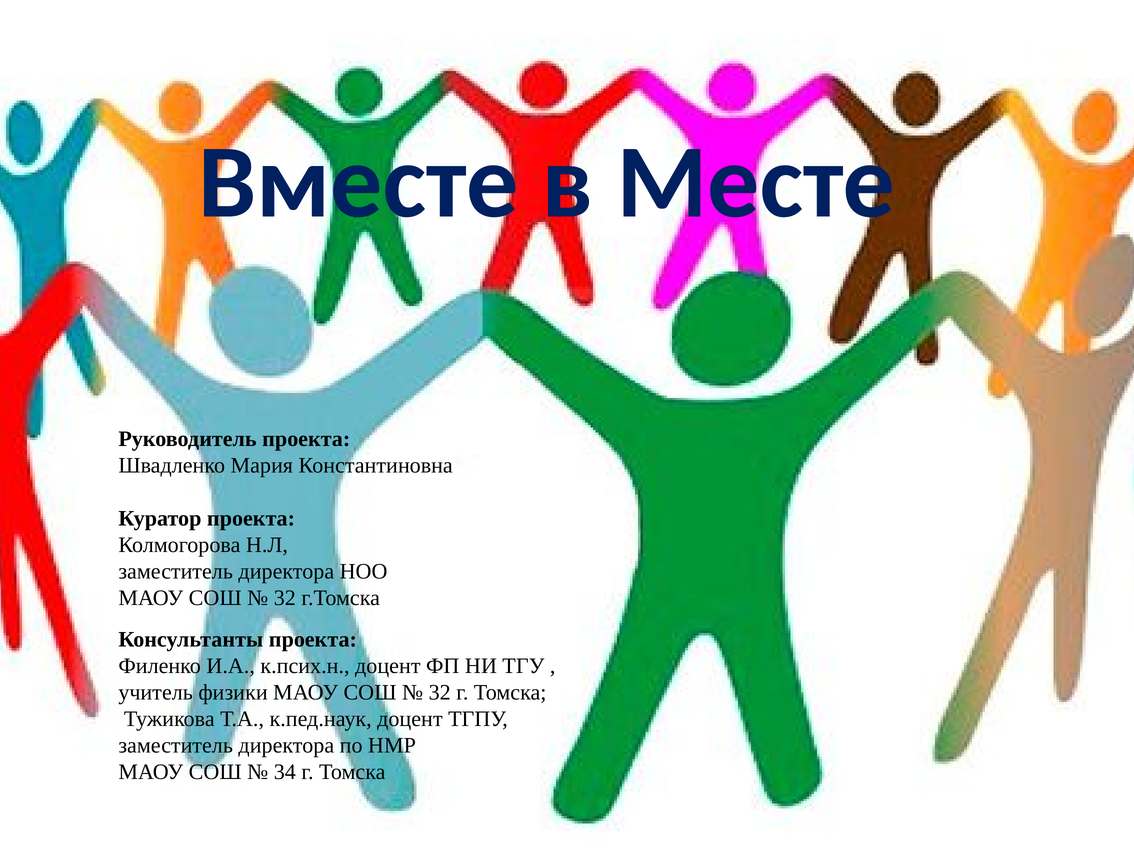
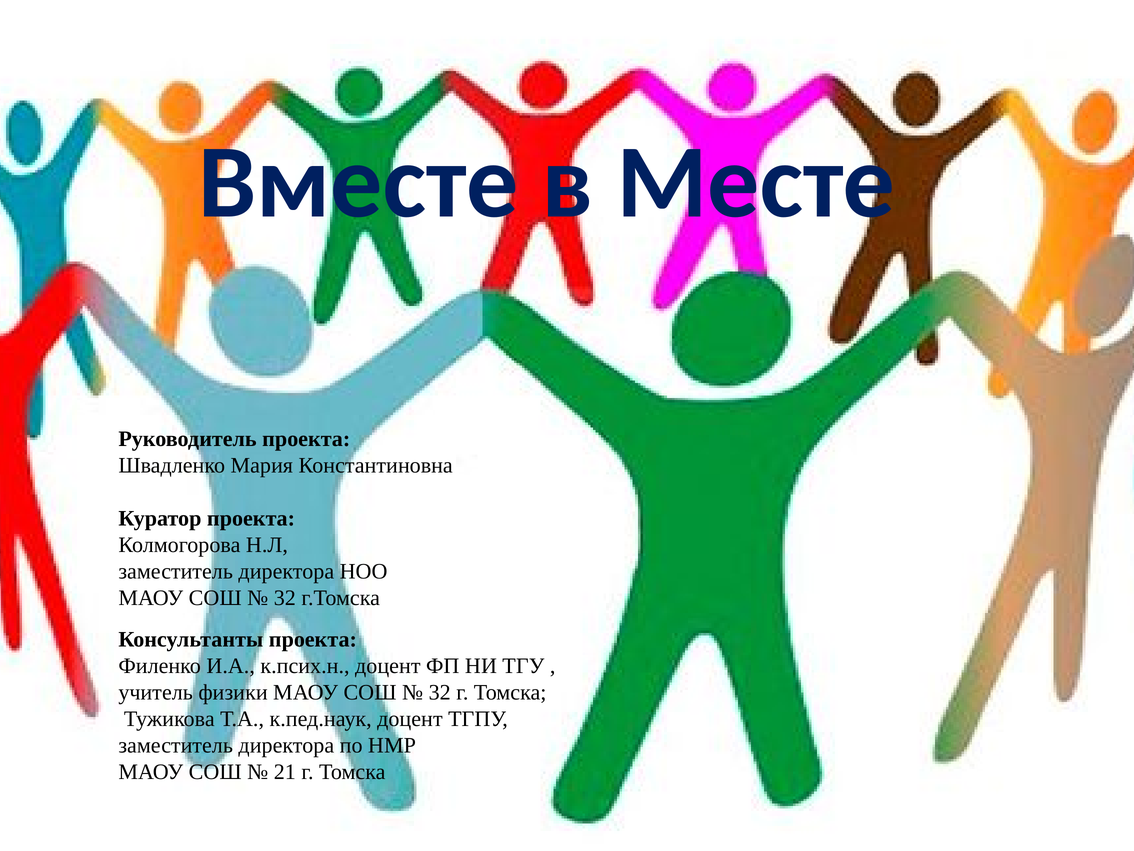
34: 34 -> 21
